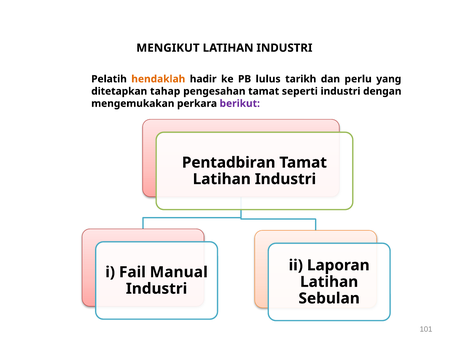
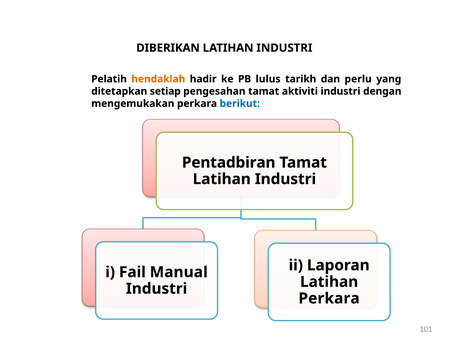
MENGIKUT: MENGIKUT -> DIBERIKAN
tahap: tahap -> setiap
seperti: seperti -> aktiviti
berikut colour: purple -> blue
Sebulan at (329, 298): Sebulan -> Perkara
